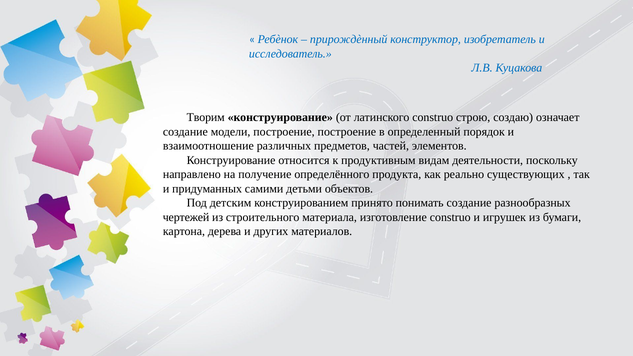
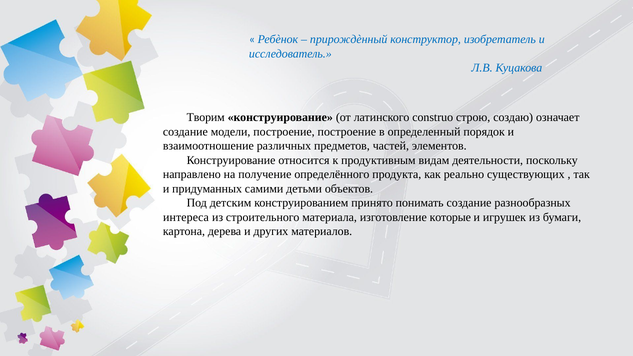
чертежей: чертежей -> интереса
изготовление construo: construo -> которые
